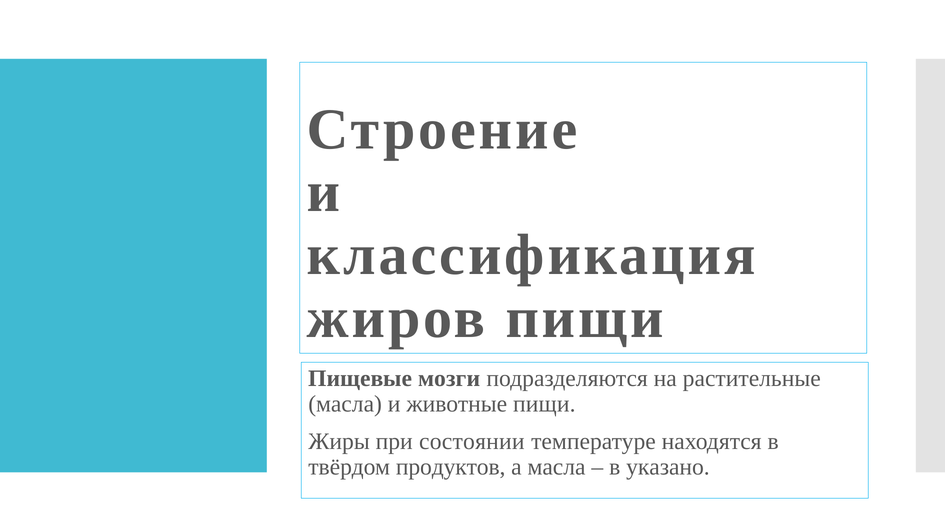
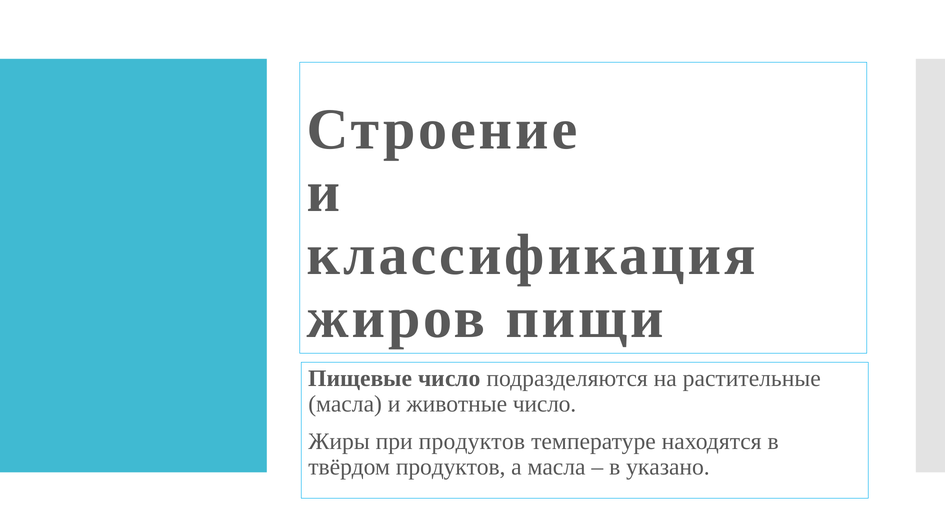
Пищевые мозги: мозги -> число
животные пищи: пищи -> число
при состоянии: состоянии -> продуктов
